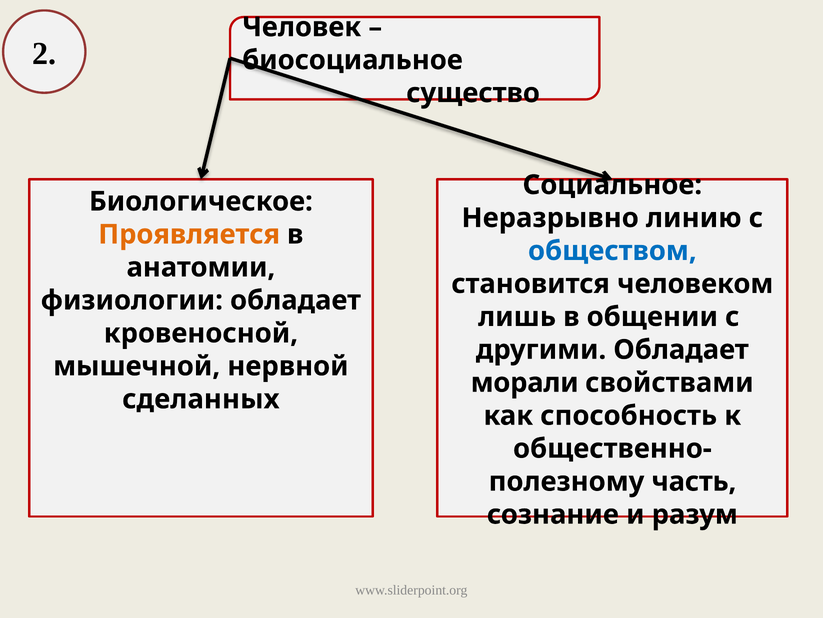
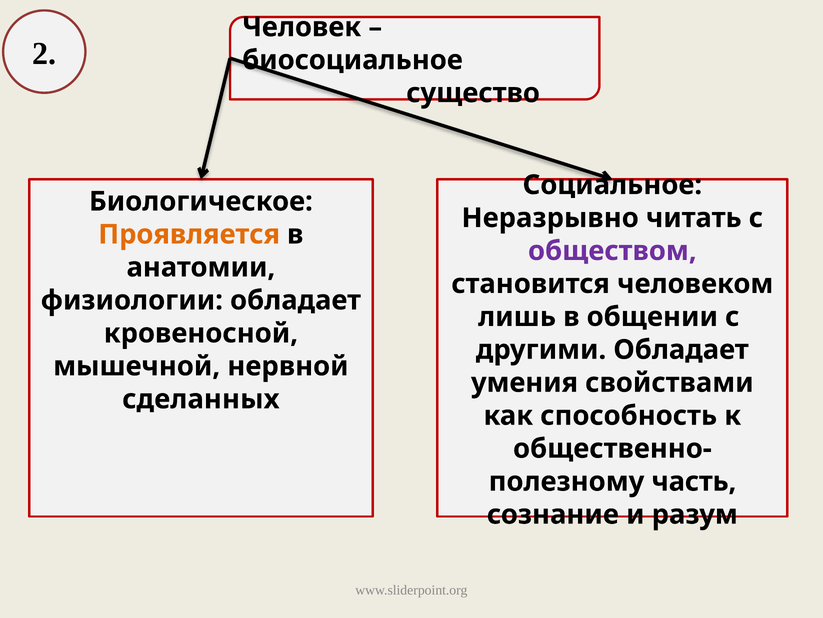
линию: линию -> читать
обществом colour: blue -> purple
морали: морали -> умения
